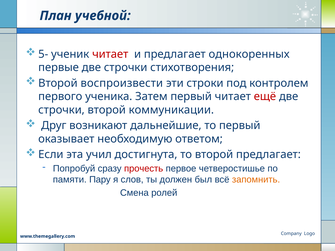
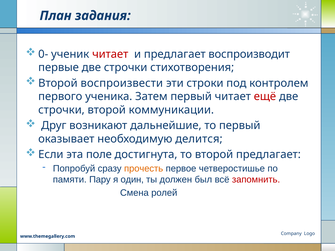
учебной: учебной -> задания
5-: 5- -> 0-
однокоренных: однокоренных -> воспроизводит
ответом: ответом -> делится
учил: учил -> поле
прочесть colour: red -> orange
слов: слов -> один
запомнить colour: orange -> red
